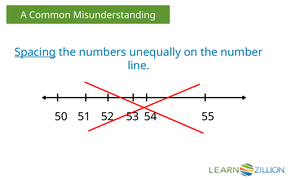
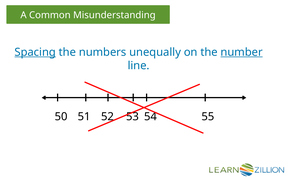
number underline: none -> present
